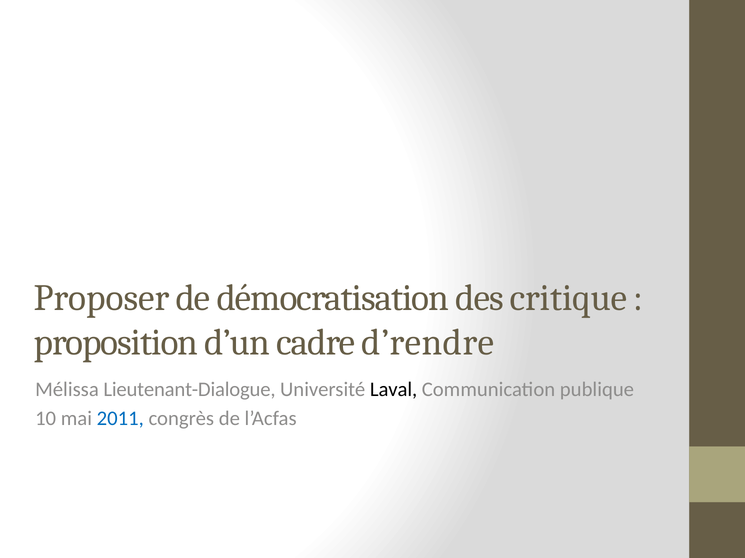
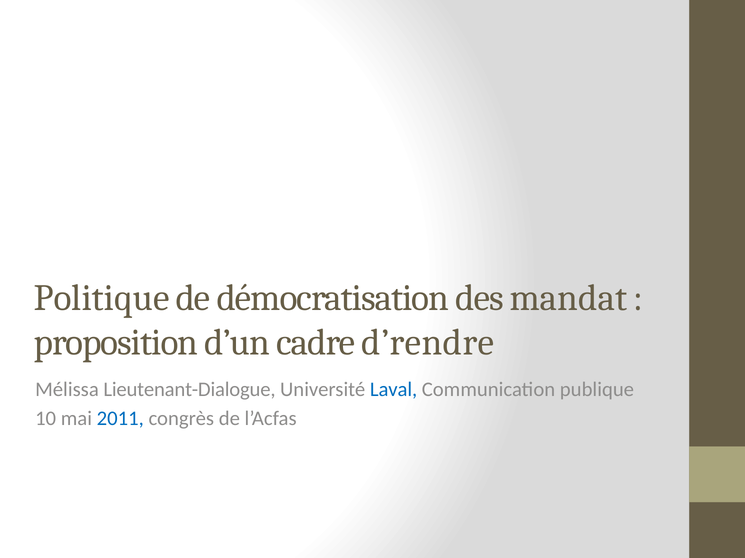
Proposer: Proposer -> Politique
critique: critique -> mandat
Laval colour: black -> blue
